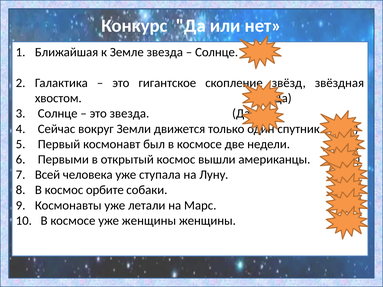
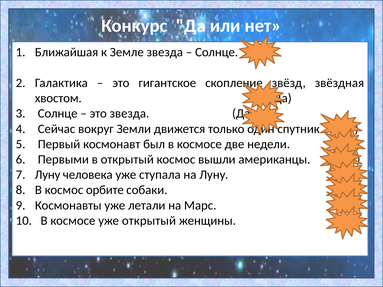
Всей at (47, 175): Всей -> Луну
уже женщины: женщины -> открытый
